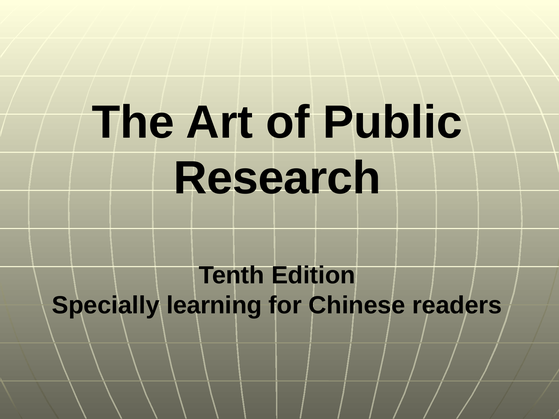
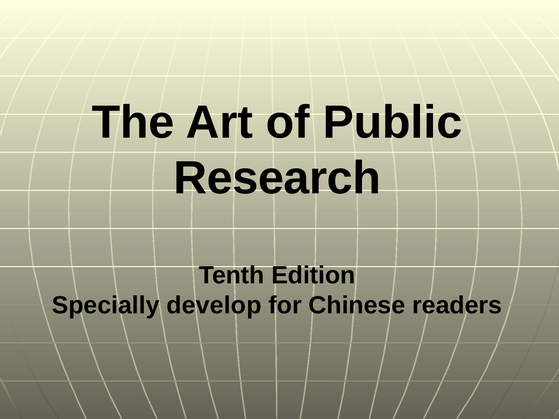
learning: learning -> develop
